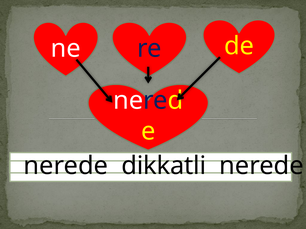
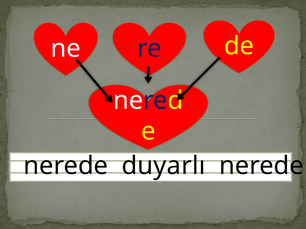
dikkatli: dikkatli -> duyarlı
